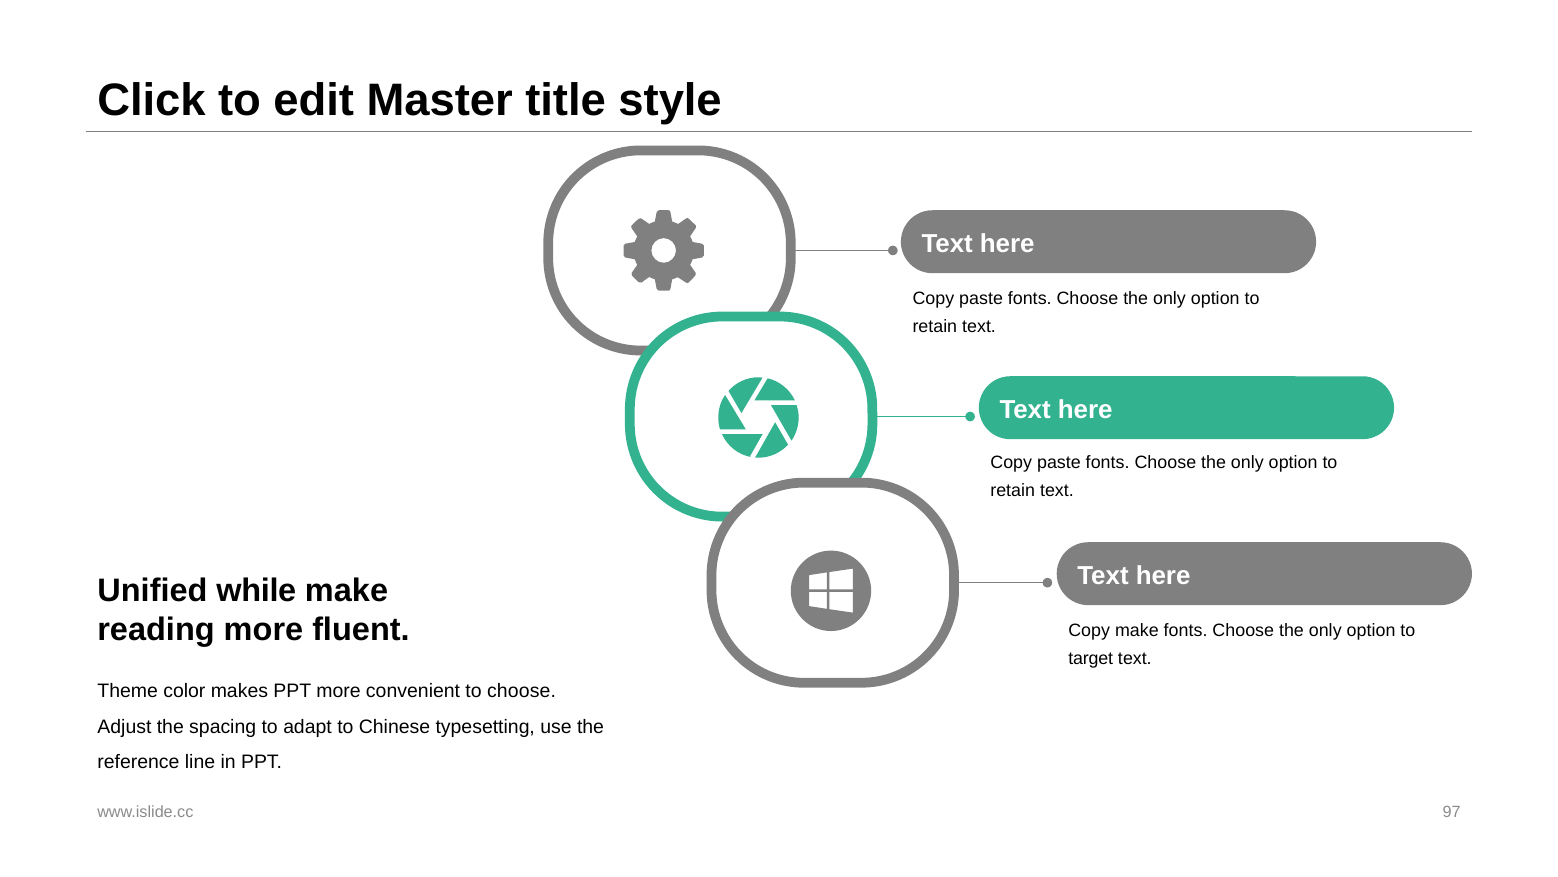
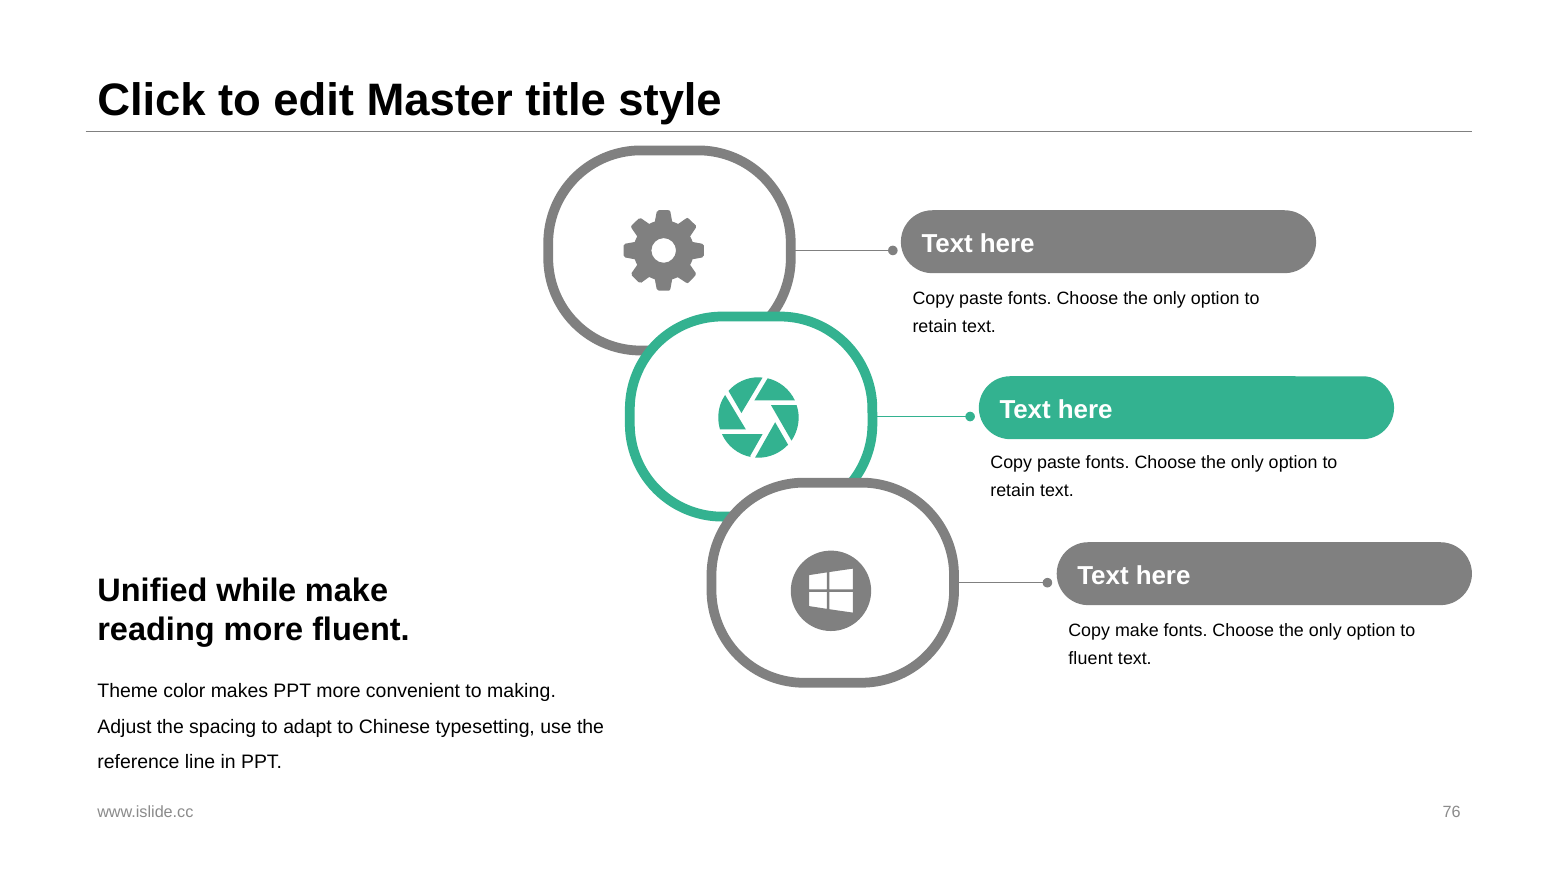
target at (1091, 658): target -> fluent
to choose: choose -> making
97: 97 -> 76
